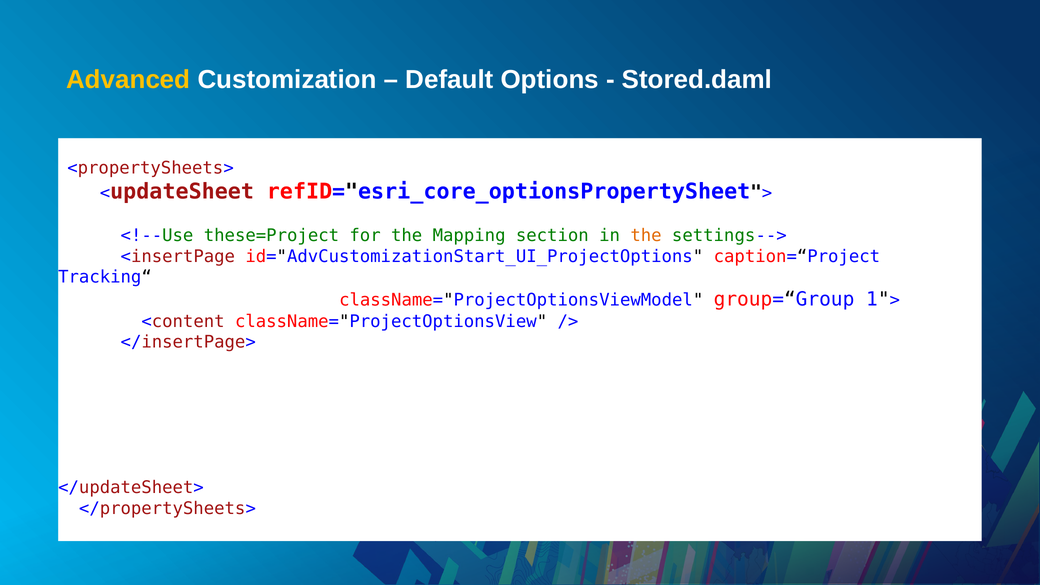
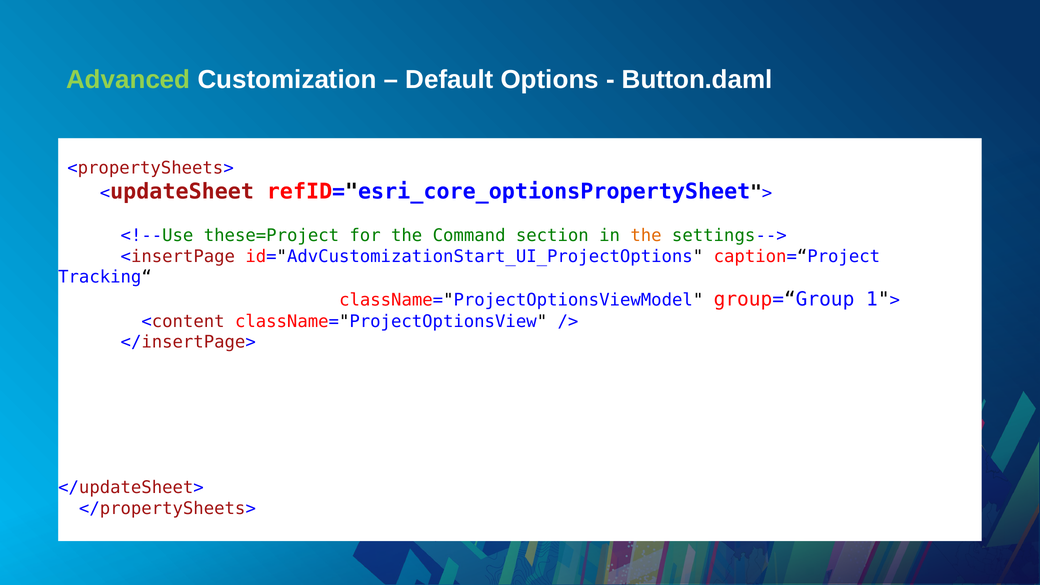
Advanced colour: yellow -> light green
Stored.daml: Stored.daml -> Button.daml
Mapping: Mapping -> Command
